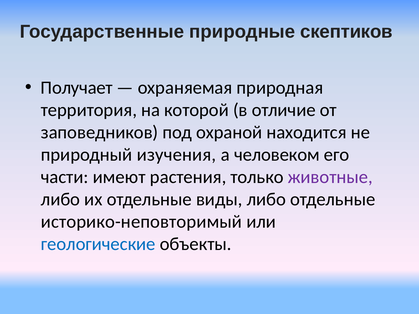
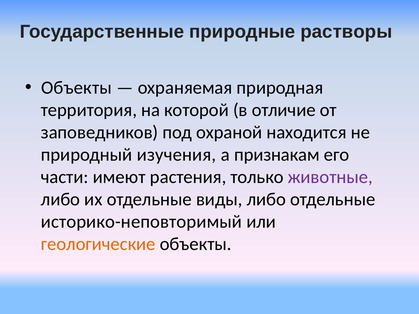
скептиков: скептиков -> растворы
Получает at (77, 88): Получает -> Объекты
человеком: человеком -> признакам
геологические colour: blue -> orange
